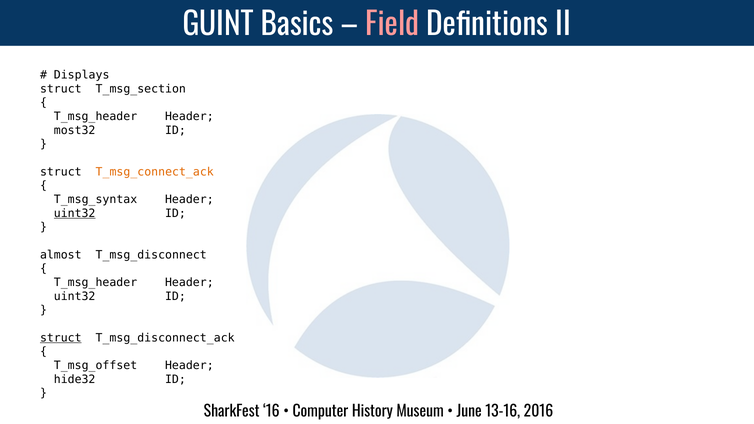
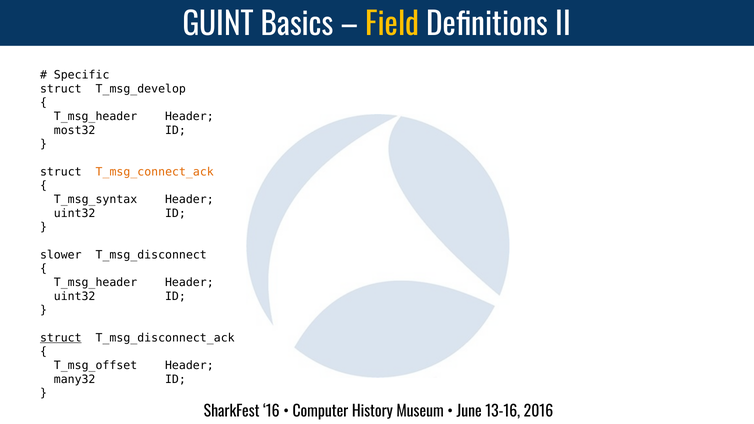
Field colour: pink -> yellow
Displays: Displays -> Specific
T_msg_section: T_msg_section -> T_msg_develop
uint32 at (75, 213) underline: present -> none
almost: almost -> slower
hide32: hide32 -> many32
